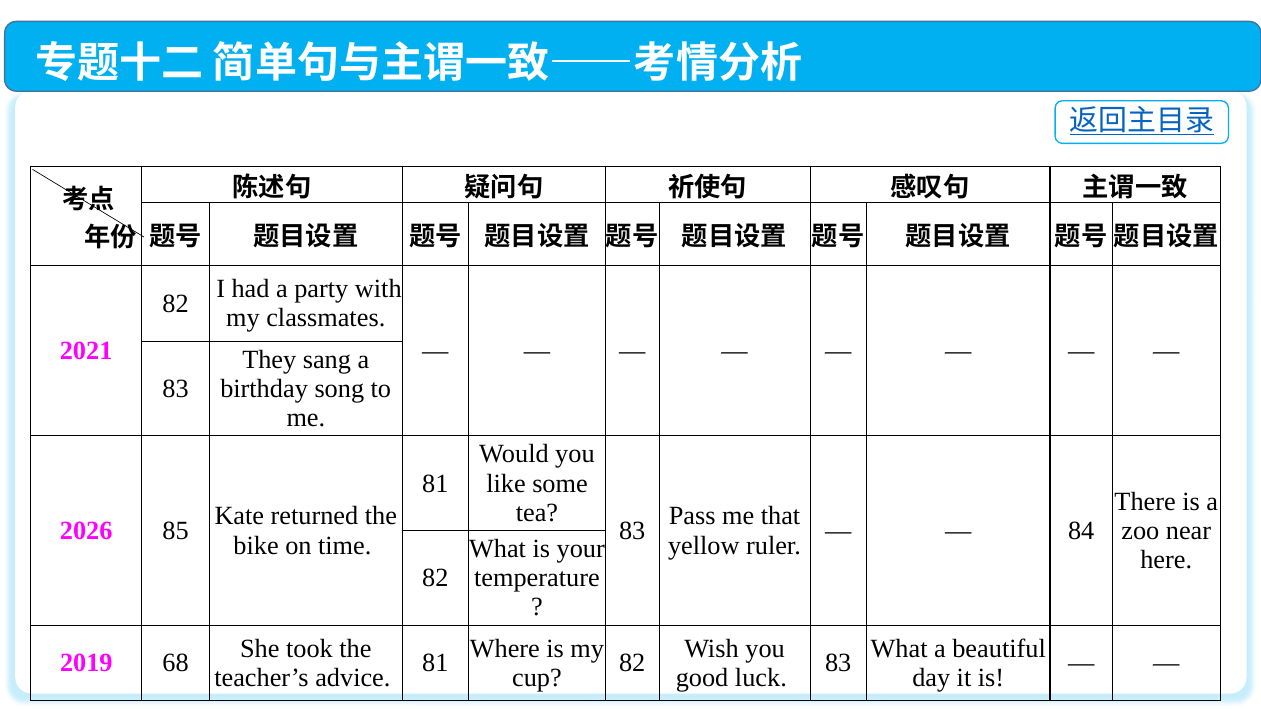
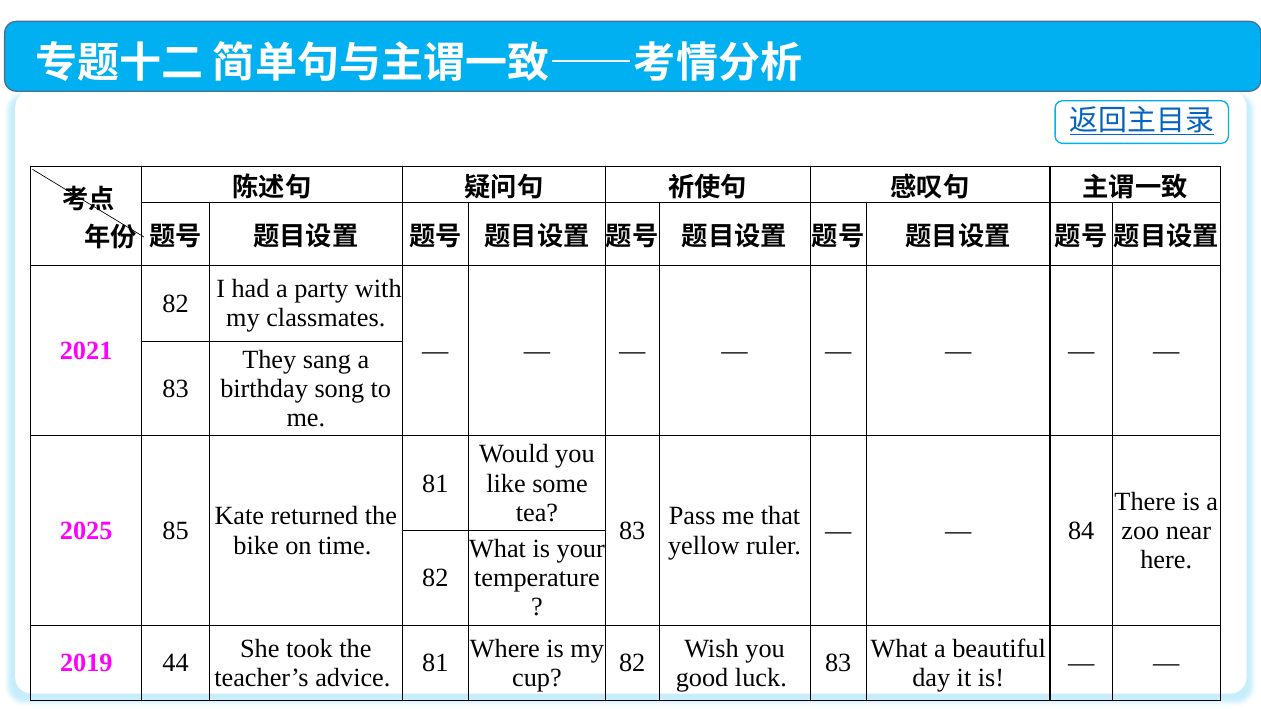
2026: 2026 -> 2025
68: 68 -> 44
